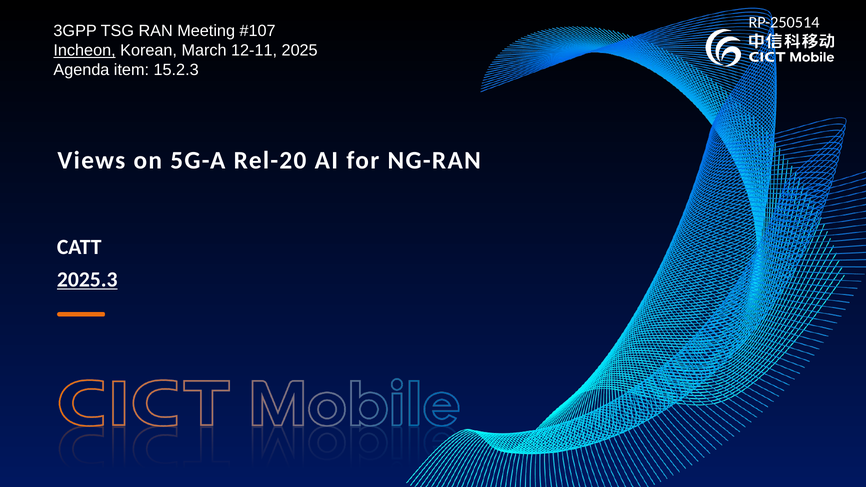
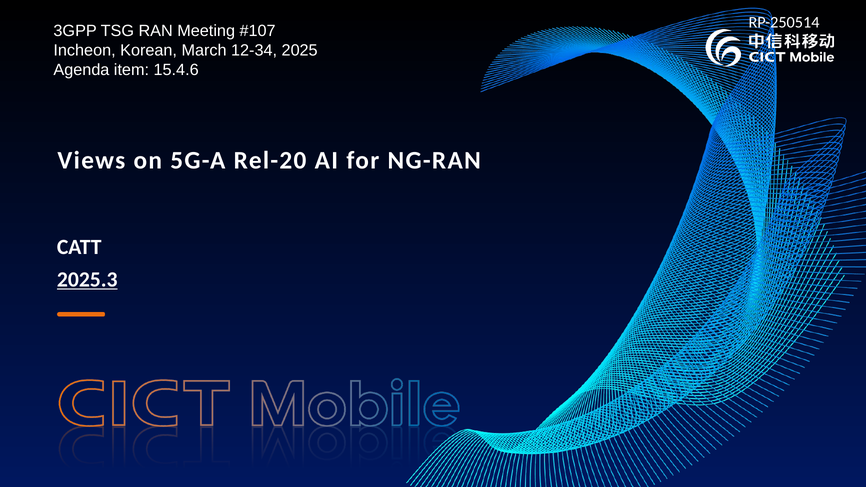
Incheon underline: present -> none
12-11: 12-11 -> 12-34
15.2.3: 15.2.3 -> 15.4.6
